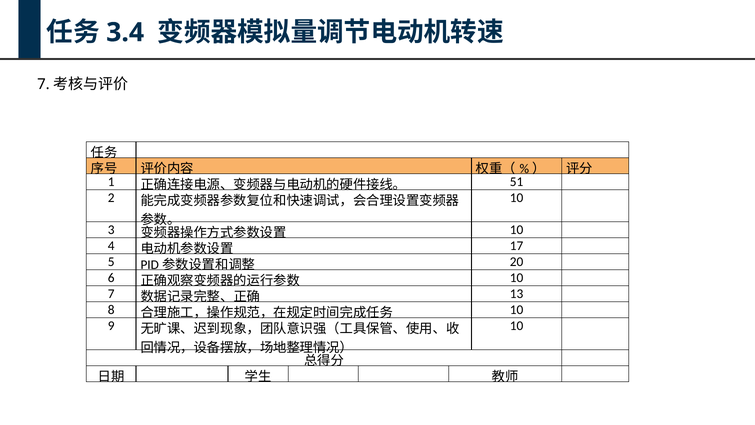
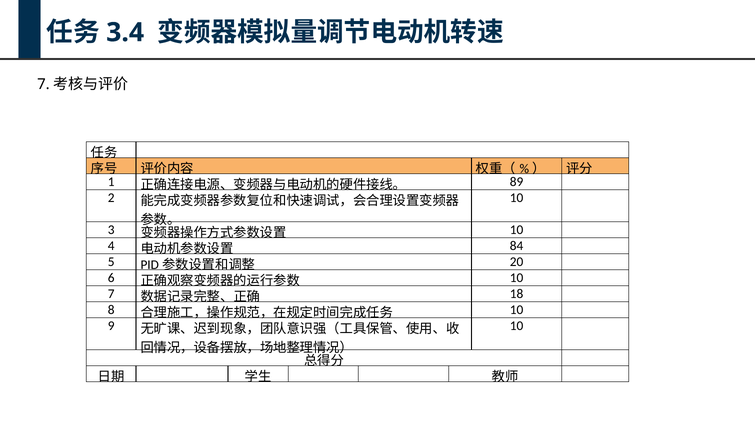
51: 51 -> 89
17: 17 -> 84
13: 13 -> 18
